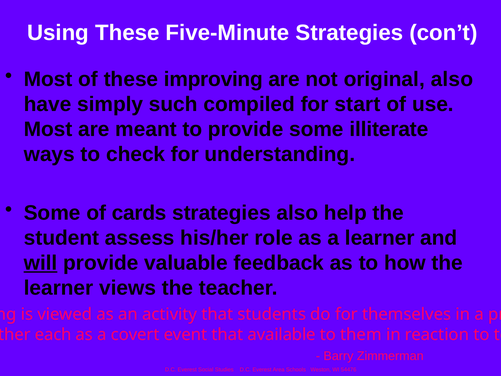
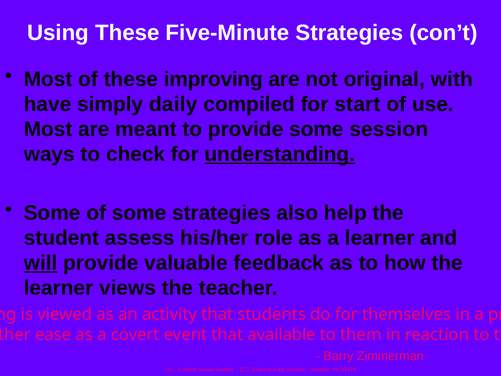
original also: also -> with
such: such -> daily
illiterate: illiterate -> session
understanding underline: none -> present
of cards: cards -> some
each: each -> ease
